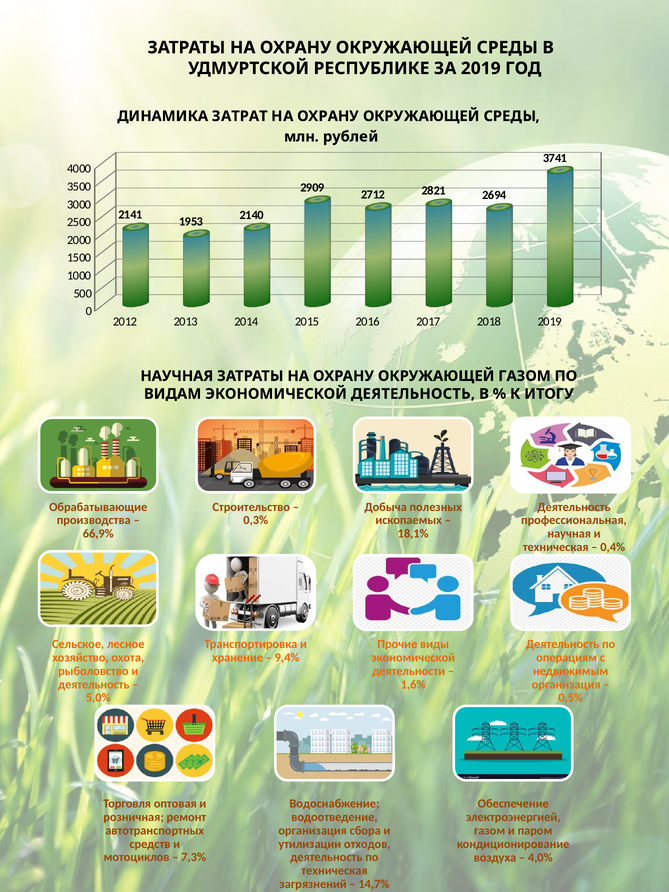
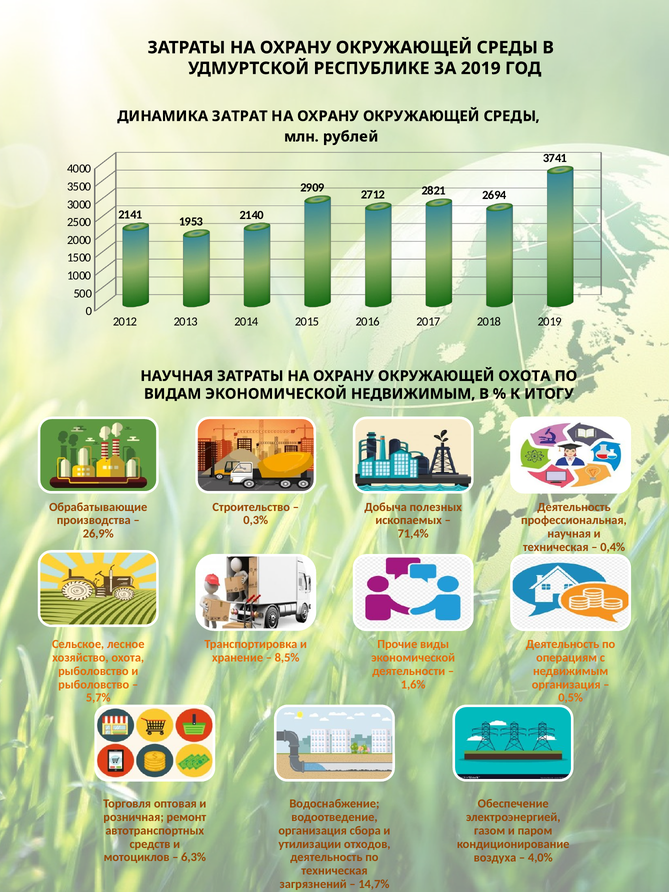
ОКРУЖАЮЩЕЙ ГАЗОМ: ГАЗОМ -> ОХОТА
ЭКОНОМИЧЕСКОЙ ДЕЯТЕЛЬНОСТЬ: ДЕЯТЕЛЬНОСТЬ -> НЕДВИЖИМЫМ
66,9%: 66,9% -> 26,9%
18,1%: 18,1% -> 71,4%
9,4%: 9,4% -> 8,5%
деятельность at (94, 684): деятельность -> рыболовство
5,0%: 5,0% -> 5,7%
7,3%: 7,3% -> 6,3%
